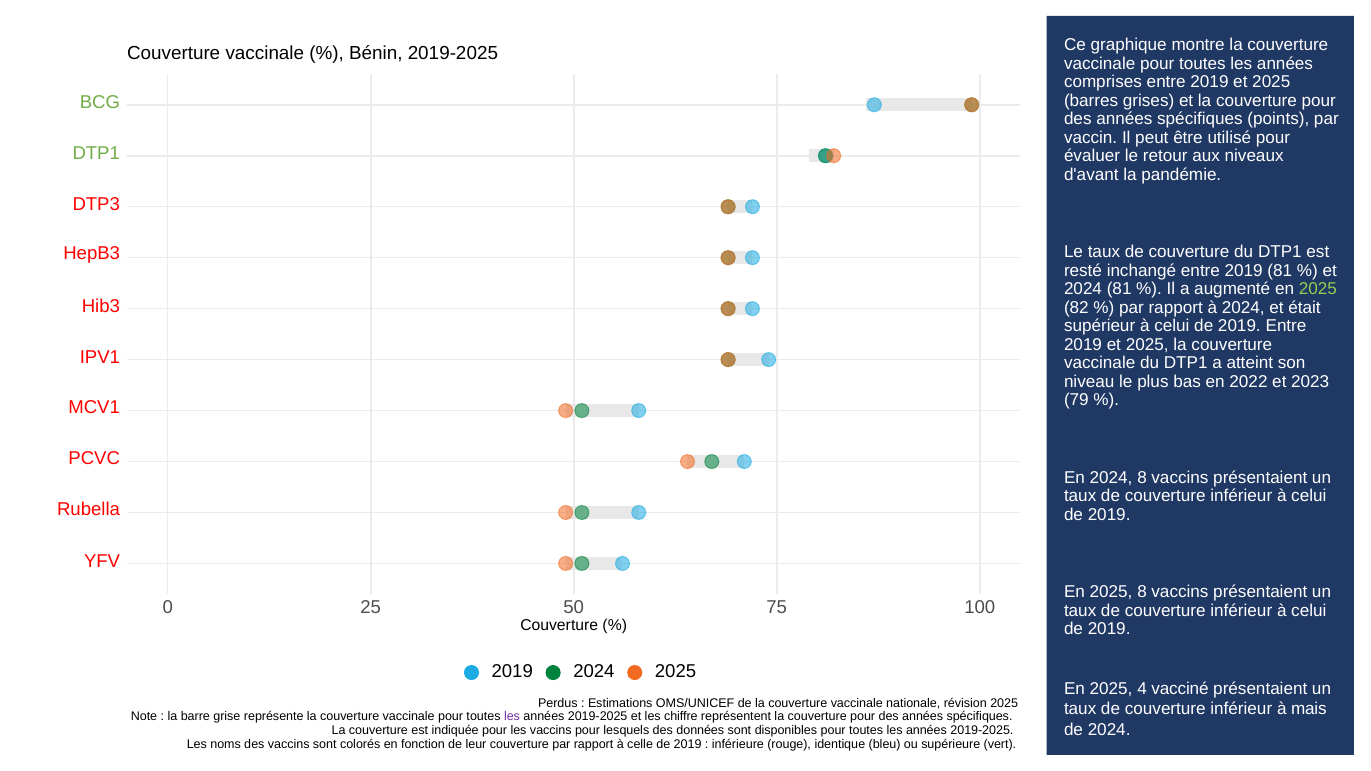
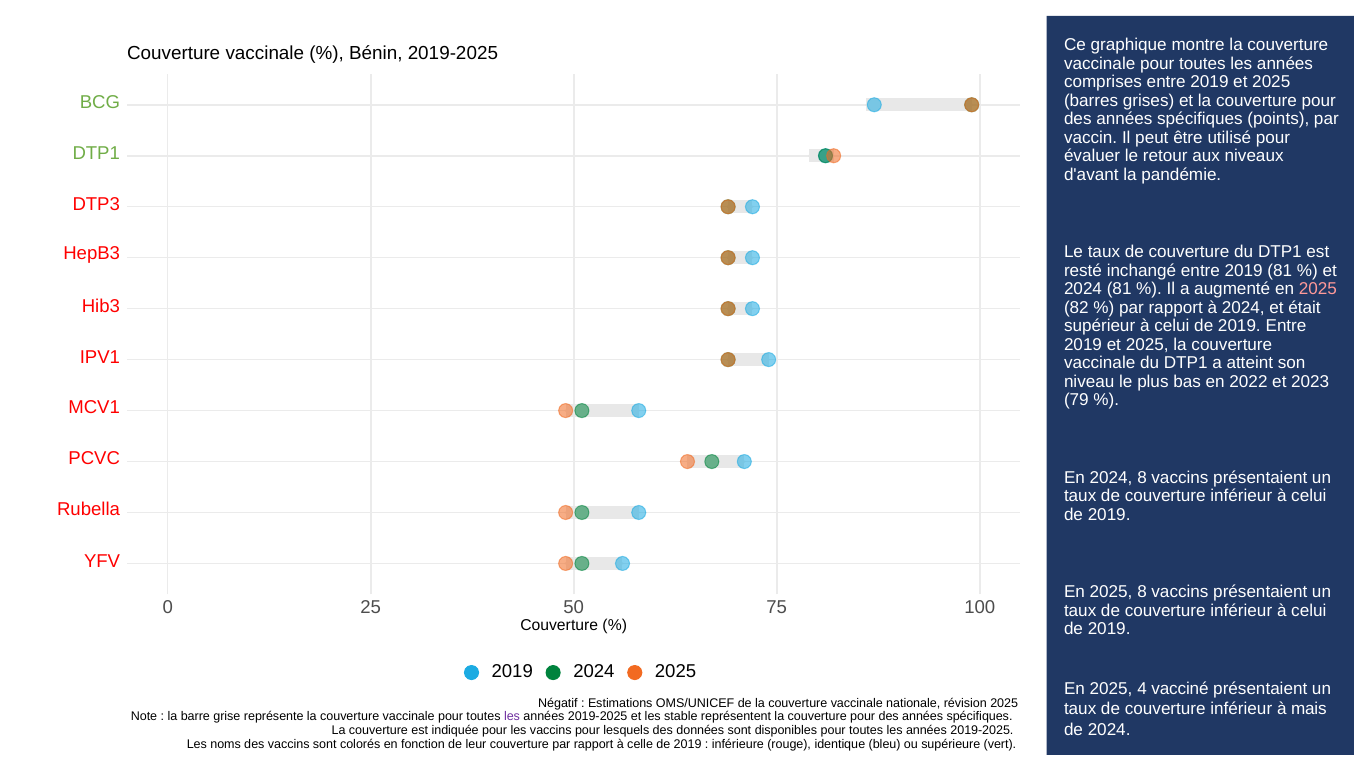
2025 at (1318, 289) colour: light green -> pink
Perdus: Perdus -> Négatif
chiffre: chiffre -> stable
